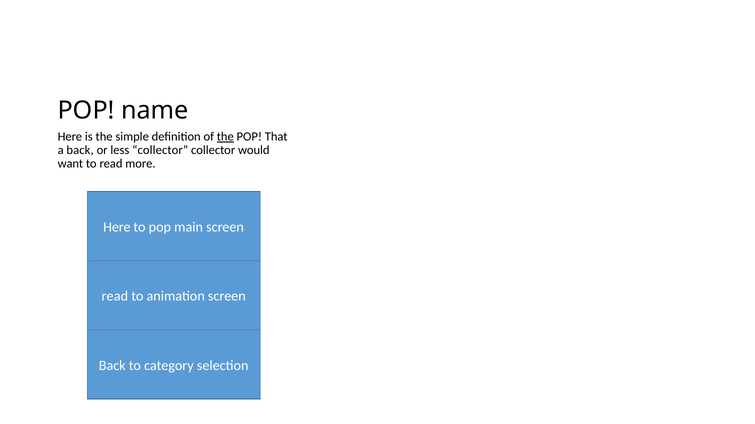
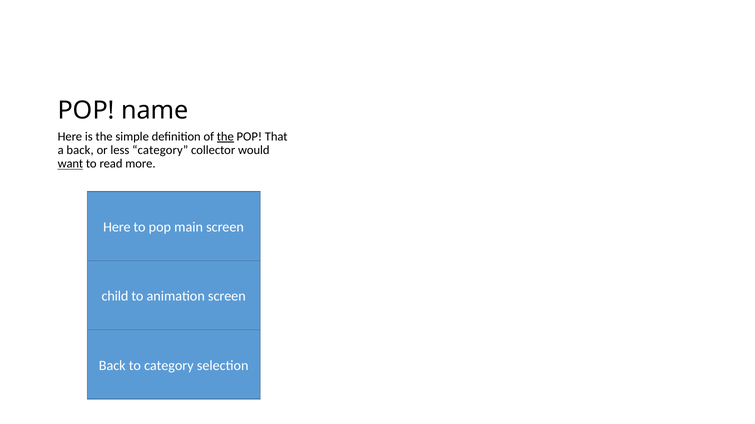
less collector: collector -> category
want underline: none -> present
read at (115, 297): read -> child
